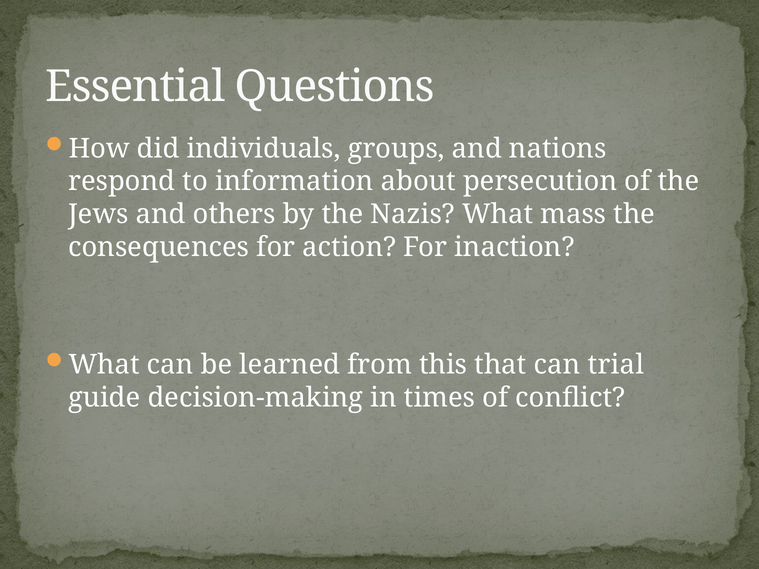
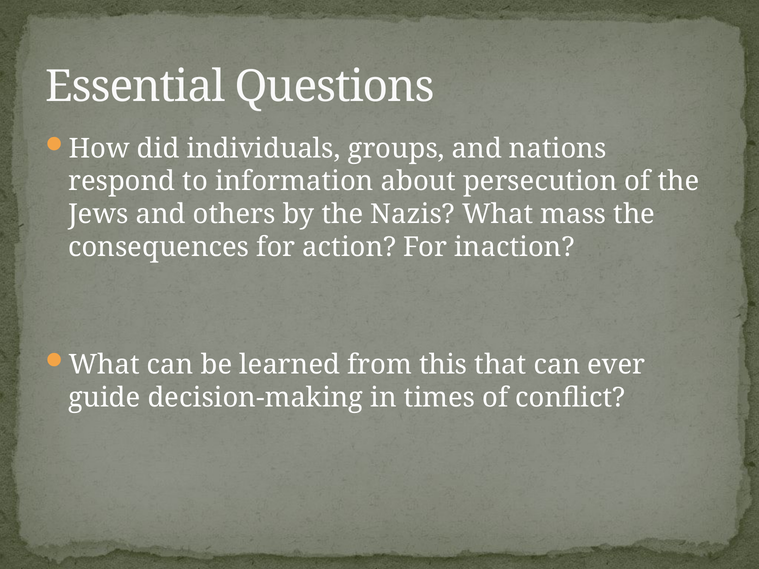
trial: trial -> ever
